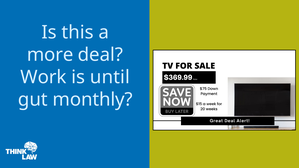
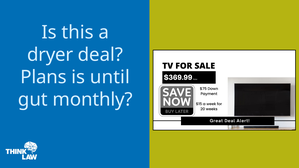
more: more -> dryer
Work: Work -> Plans
